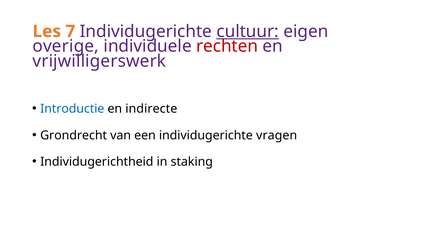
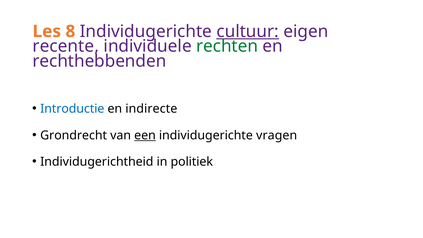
7: 7 -> 8
overige: overige -> recente
rechten colour: red -> green
vrijwilligerswerk: vrijwilligerswerk -> rechthebbenden
een underline: none -> present
staking: staking -> politiek
